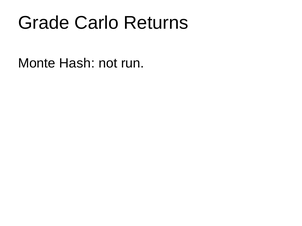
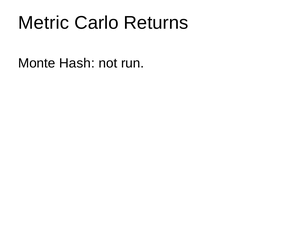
Grade: Grade -> Metric
